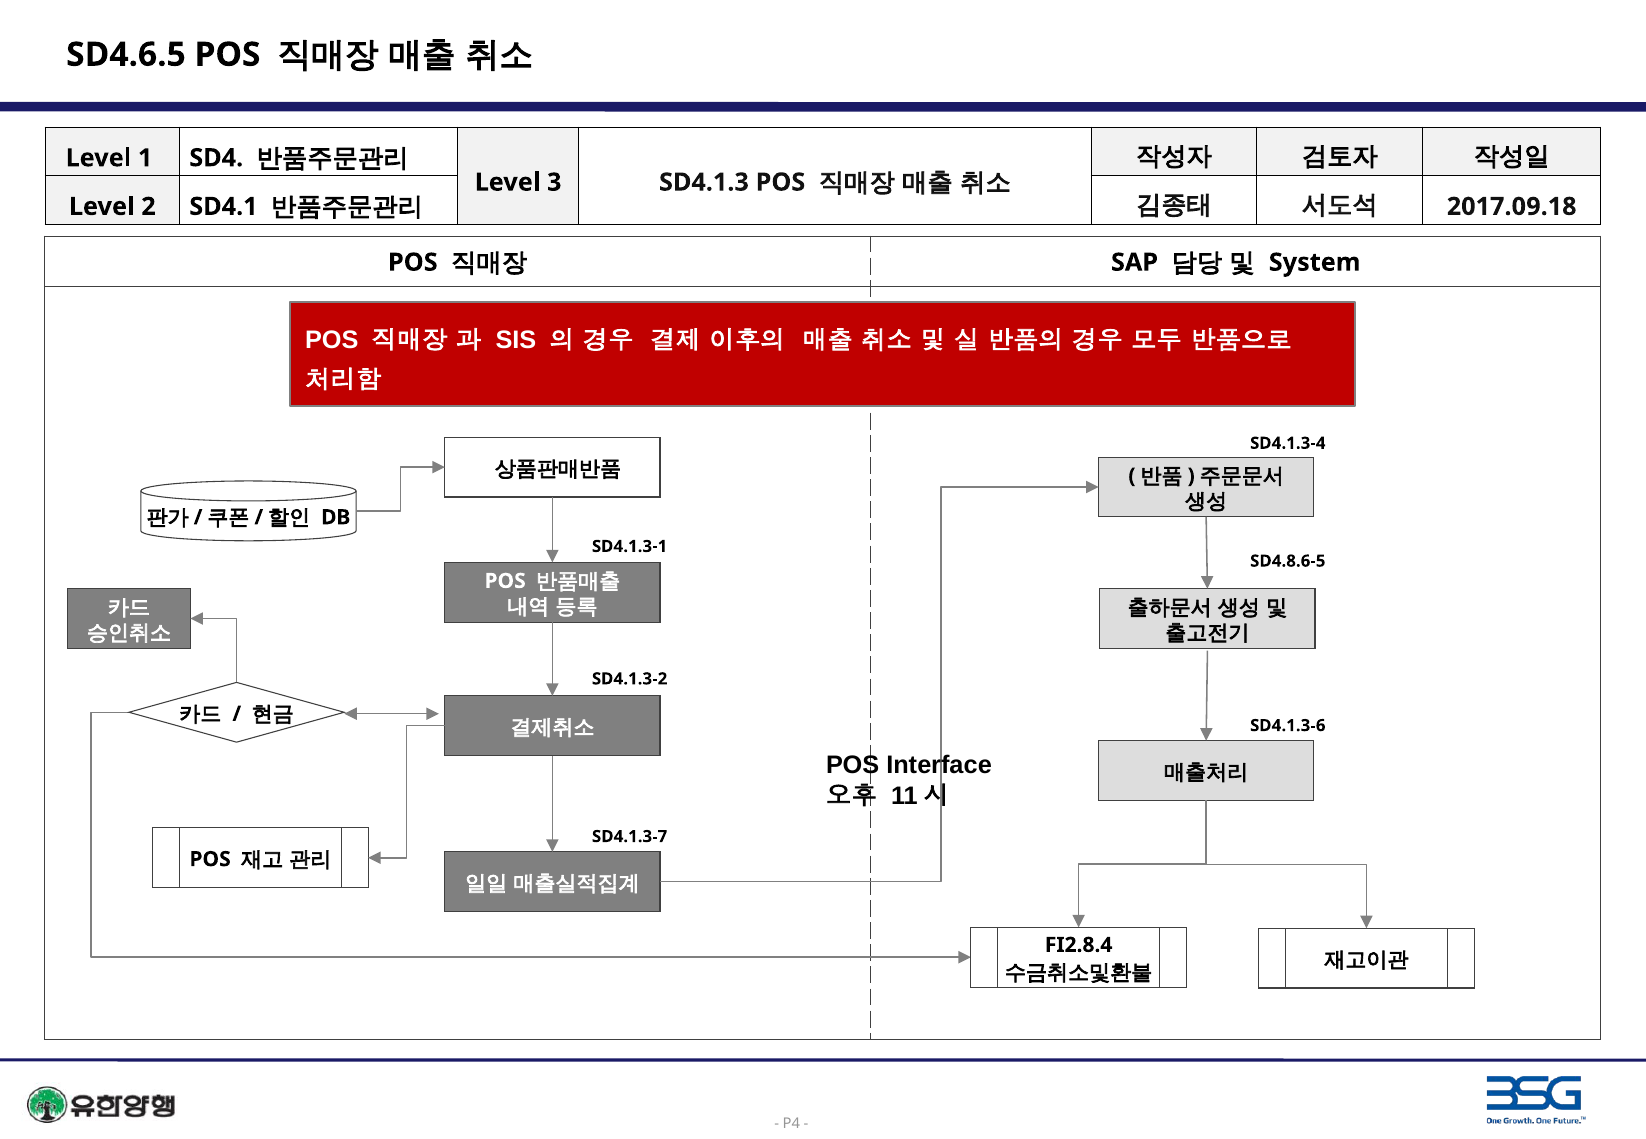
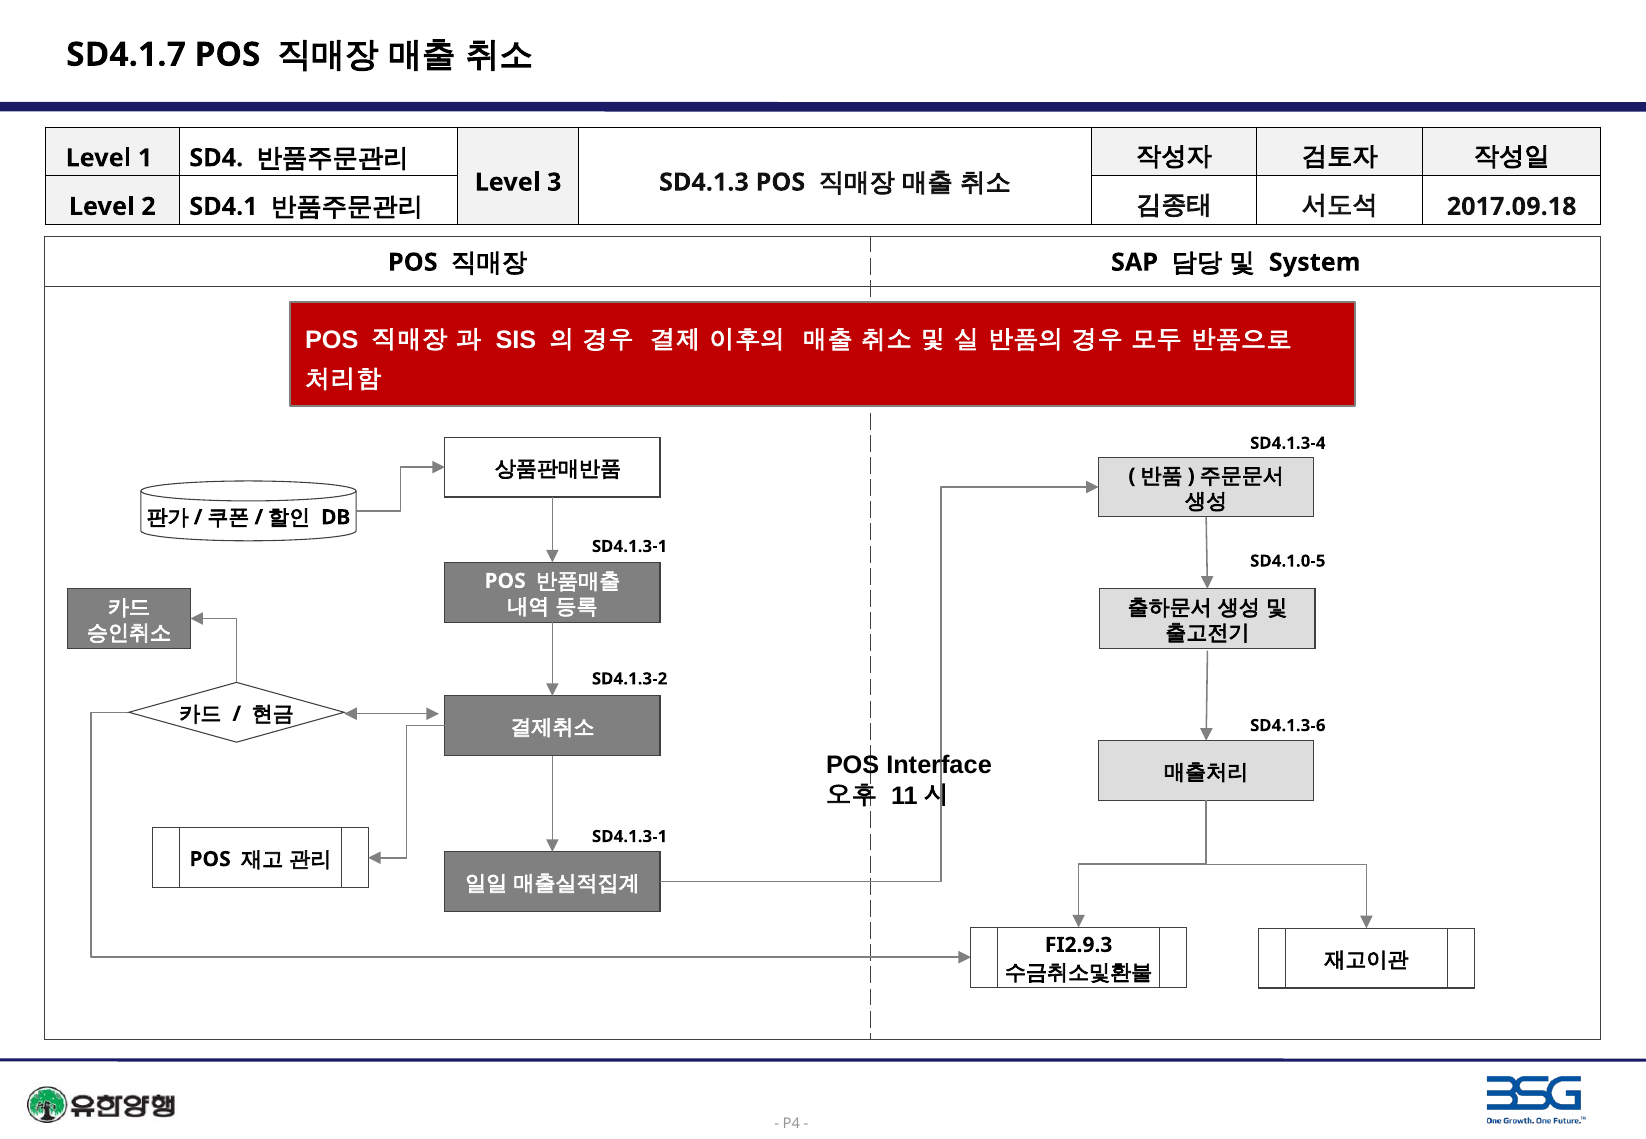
SD4.6.5: SD4.6.5 -> SD4.1.7
SD4.8.6-5: SD4.8.6-5 -> SD4.1.0-5
SD4.1.3-7 at (630, 837): SD4.1.3-7 -> SD4.1.3-1
FI2.8.4: FI2.8.4 -> FI2.9.3
